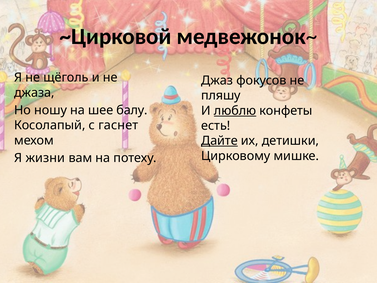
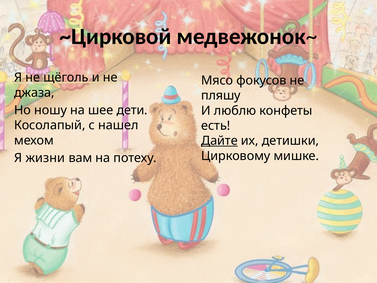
Джаз: Джаз -> Мясо
балу: балу -> дети
люблю underline: present -> none
гаснет: гаснет -> нашел
